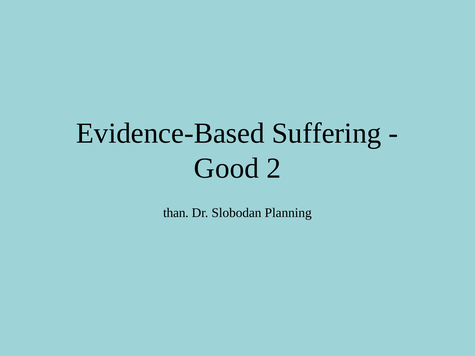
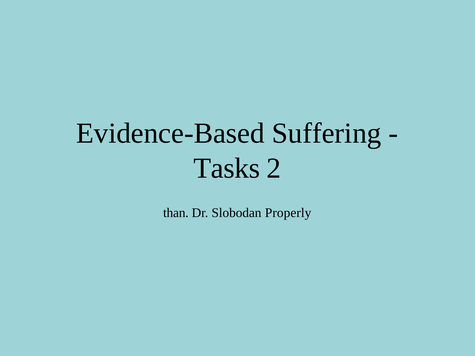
Good: Good -> Tasks
Planning: Planning -> Properly
